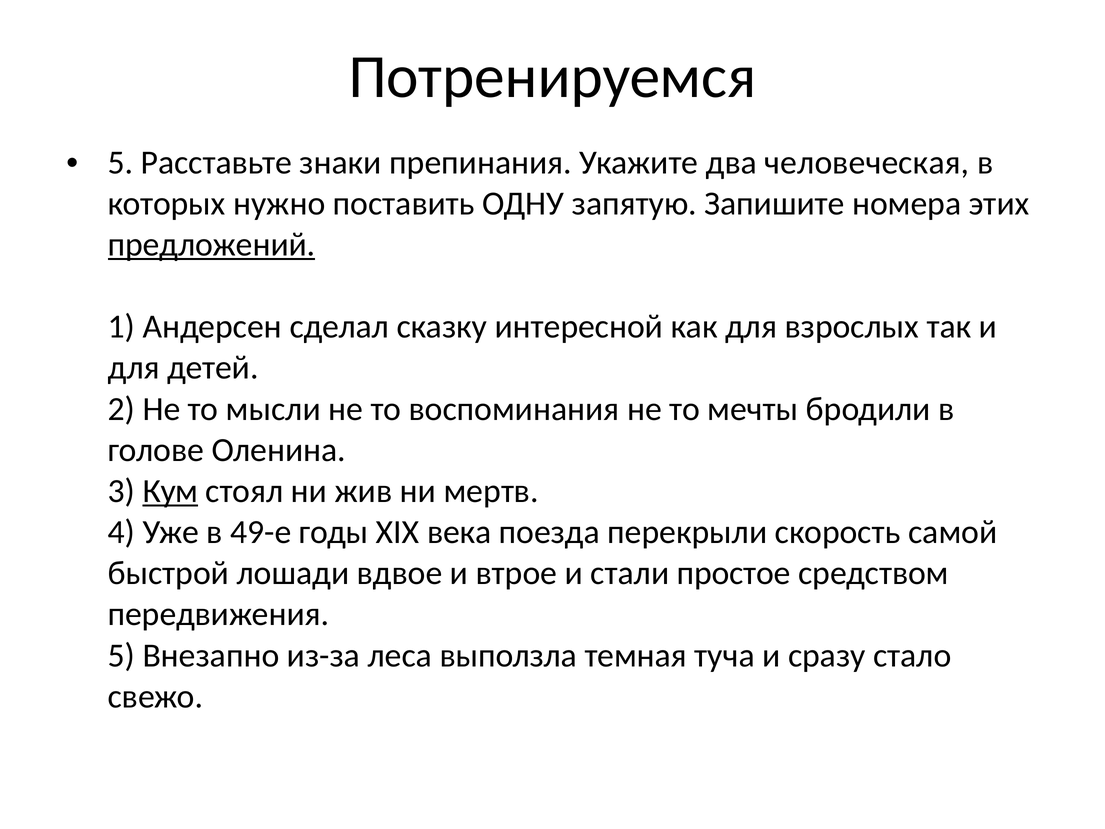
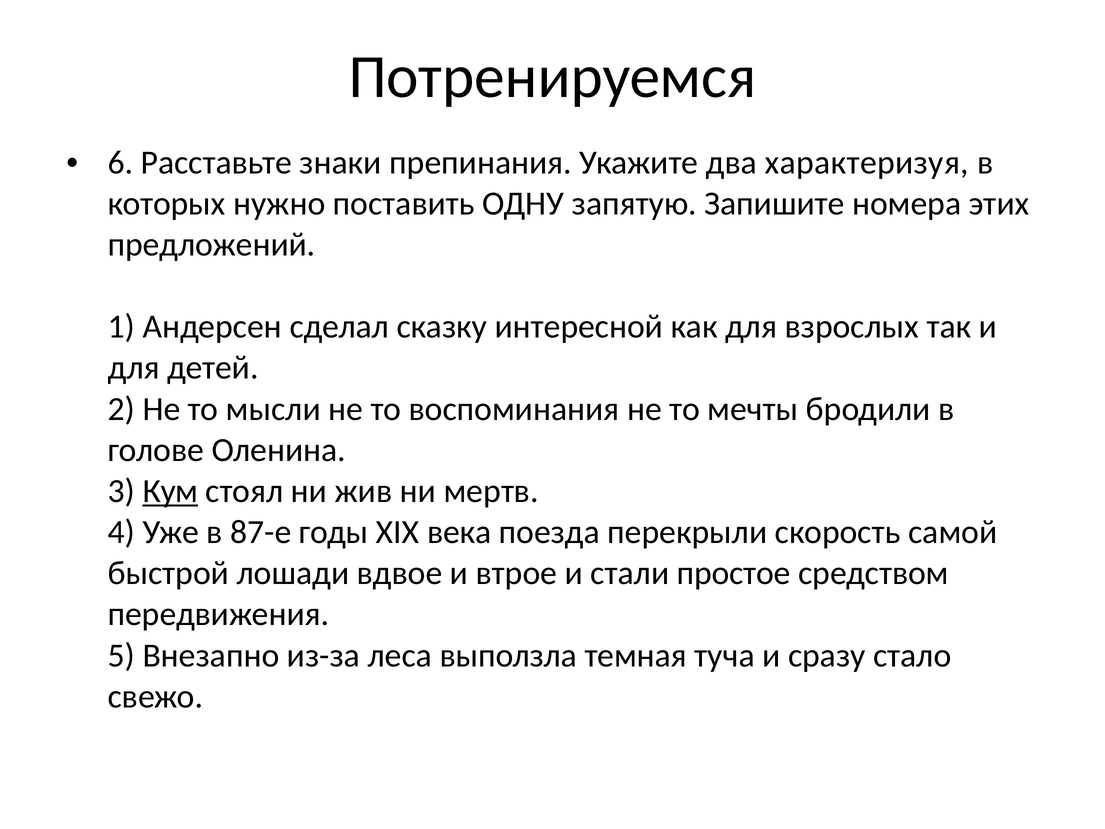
5 at (121, 162): 5 -> 6
человеческая: человеческая -> характеризуя
предложений underline: present -> none
49-е: 49-е -> 87-е
